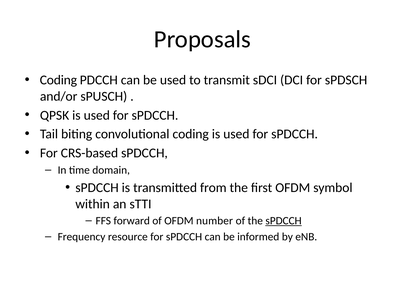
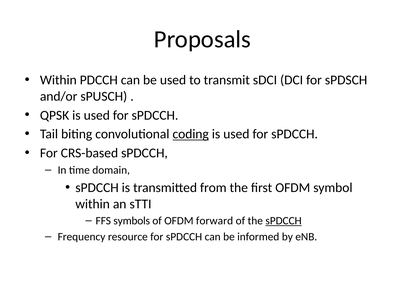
Coding at (58, 80): Coding -> Within
coding at (191, 134) underline: none -> present
forward: forward -> symbols
number: number -> forward
